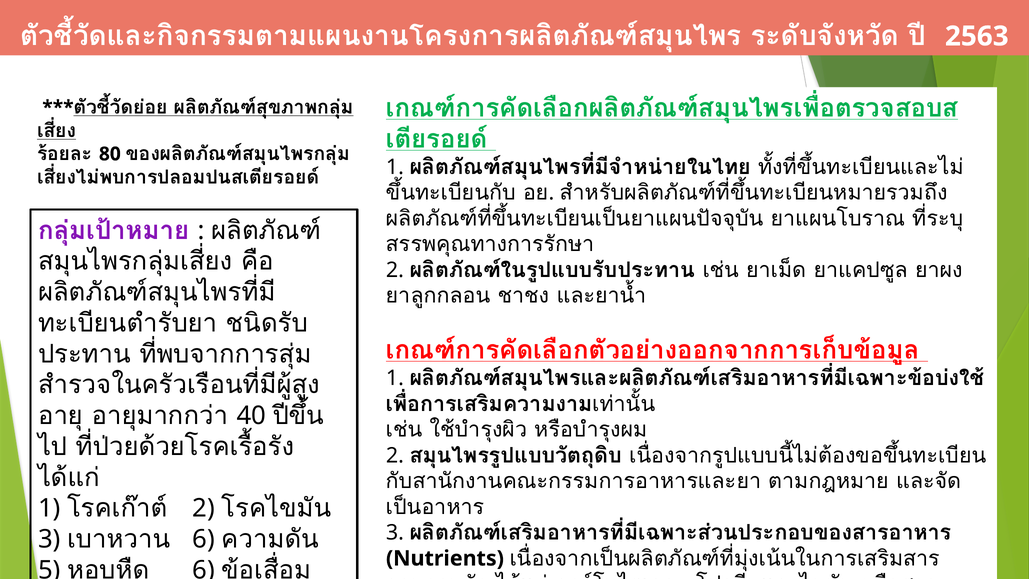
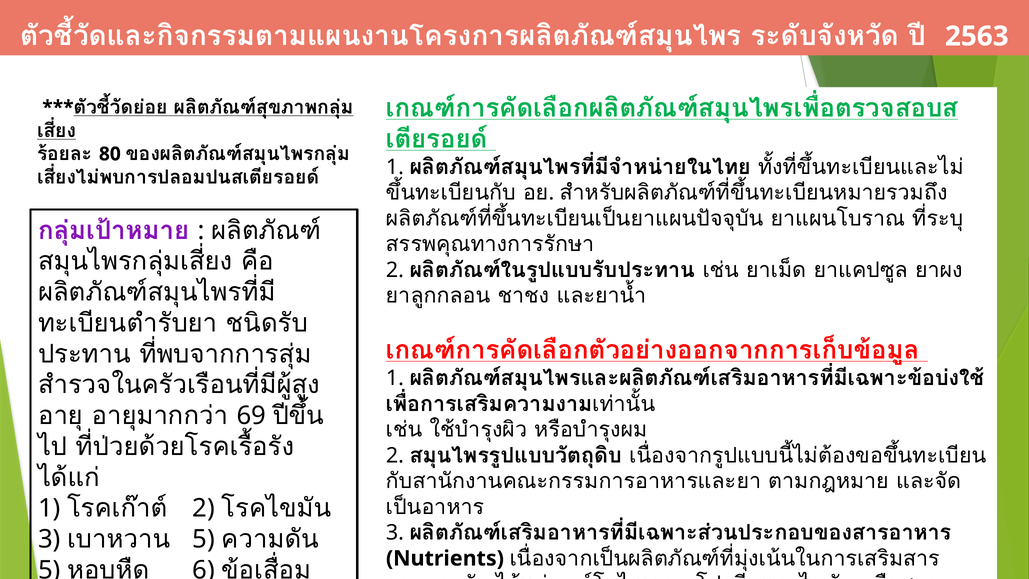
40: 40 -> 69
6 at (204, 539): 6 -> 5
